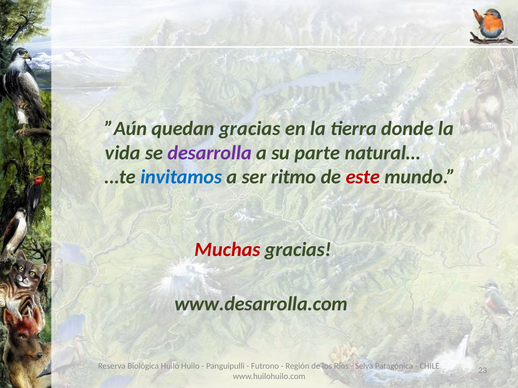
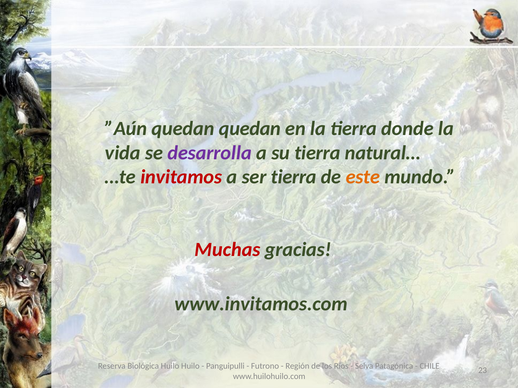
quedan gracias: gracias -> quedan
su parte: parte -> tierra
invitamos colour: blue -> red
ser ritmo: ritmo -> tierra
este colour: red -> orange
www.desarrolla.com: www.desarrolla.com -> www.invitamos.com
